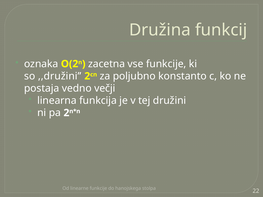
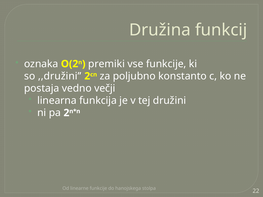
zacetna: zacetna -> premiki
